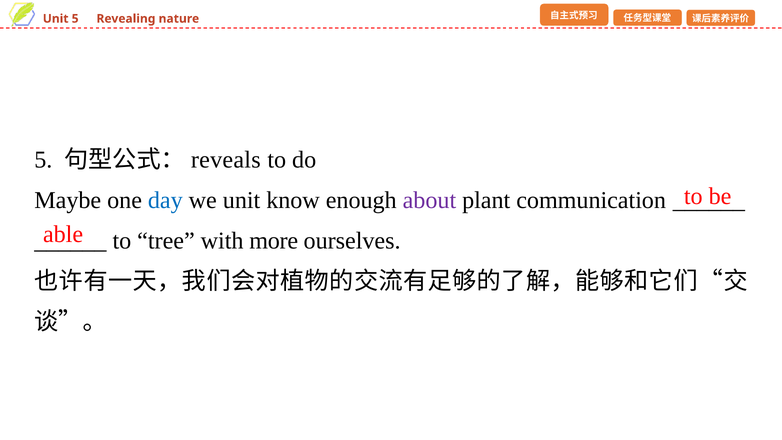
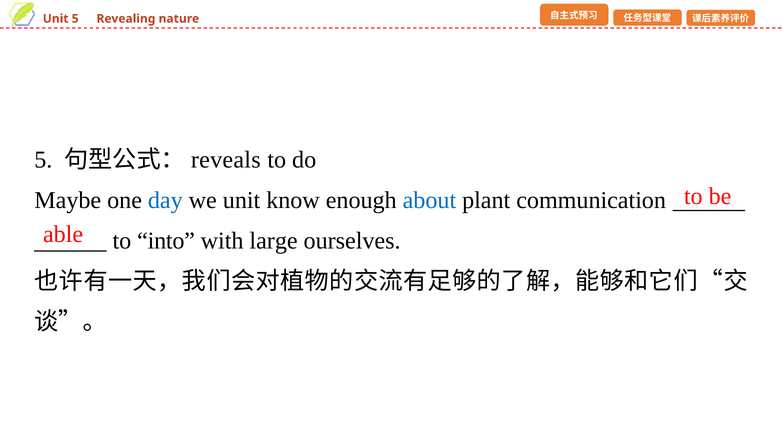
about colour: purple -> blue
tree: tree -> into
more: more -> large
